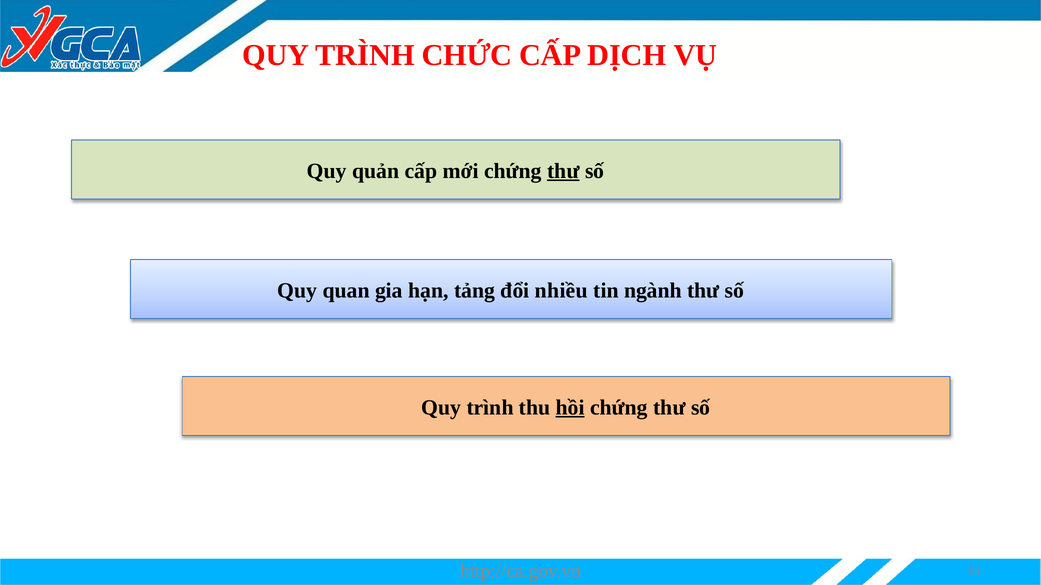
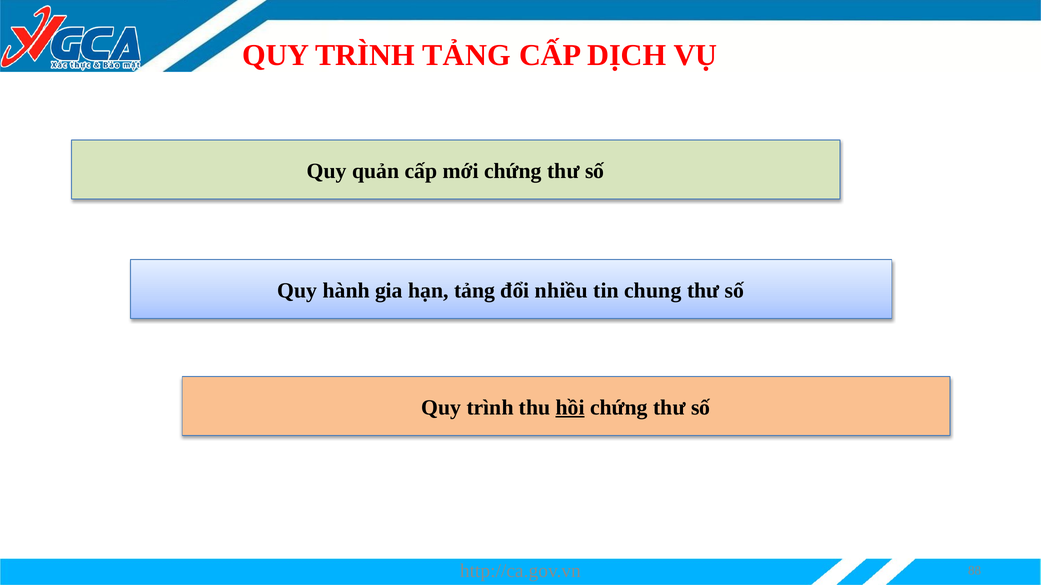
TRÌNH CHỨC: CHỨC -> TẢNG
thư at (563, 171) underline: present -> none
quan: quan -> hành
ngành: ngành -> chung
91: 91 -> 88
